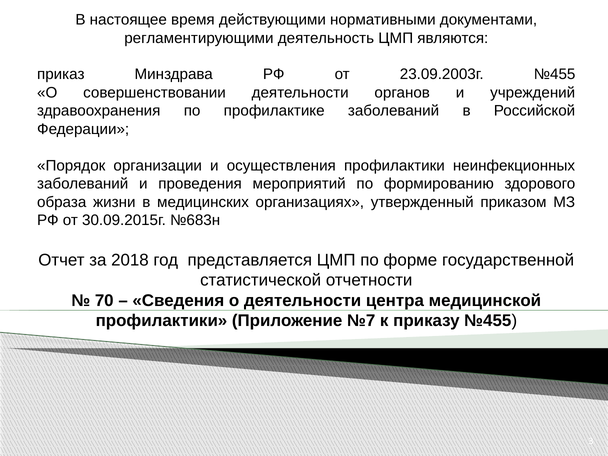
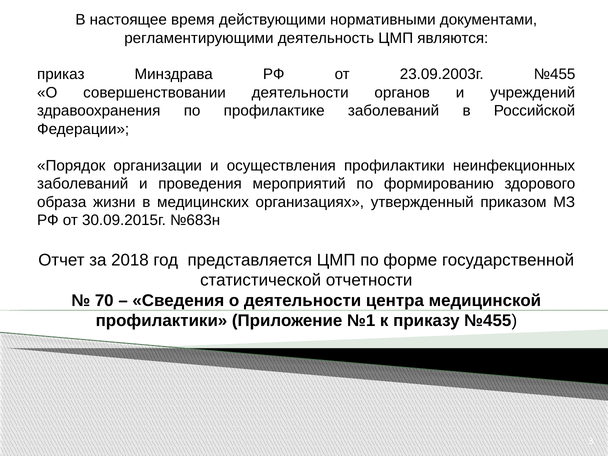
№7: №7 -> №1
